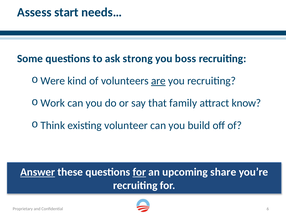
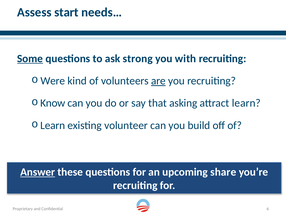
Some underline: none -> present
boss: boss -> with
Work: Work -> Know
family: family -> asking
attract know: know -> learn
Think at (53, 125): Think -> Learn
for at (139, 172) underline: present -> none
